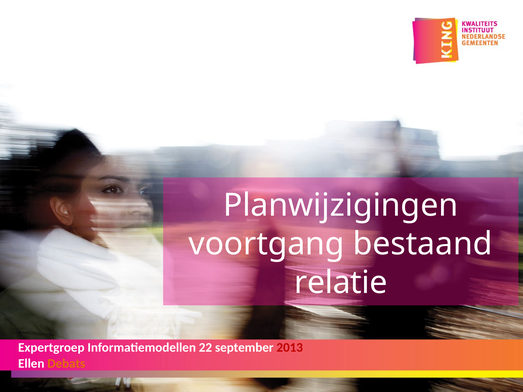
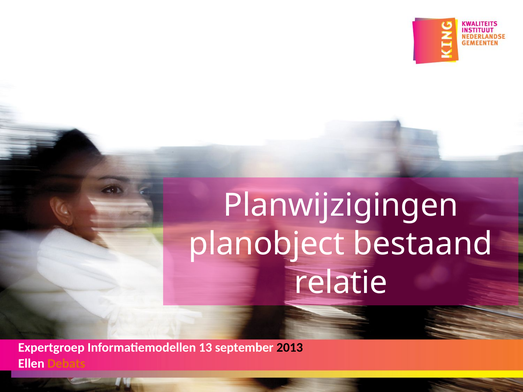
voortgang: voortgang -> planobject
22: 22 -> 13
2013 colour: red -> black
